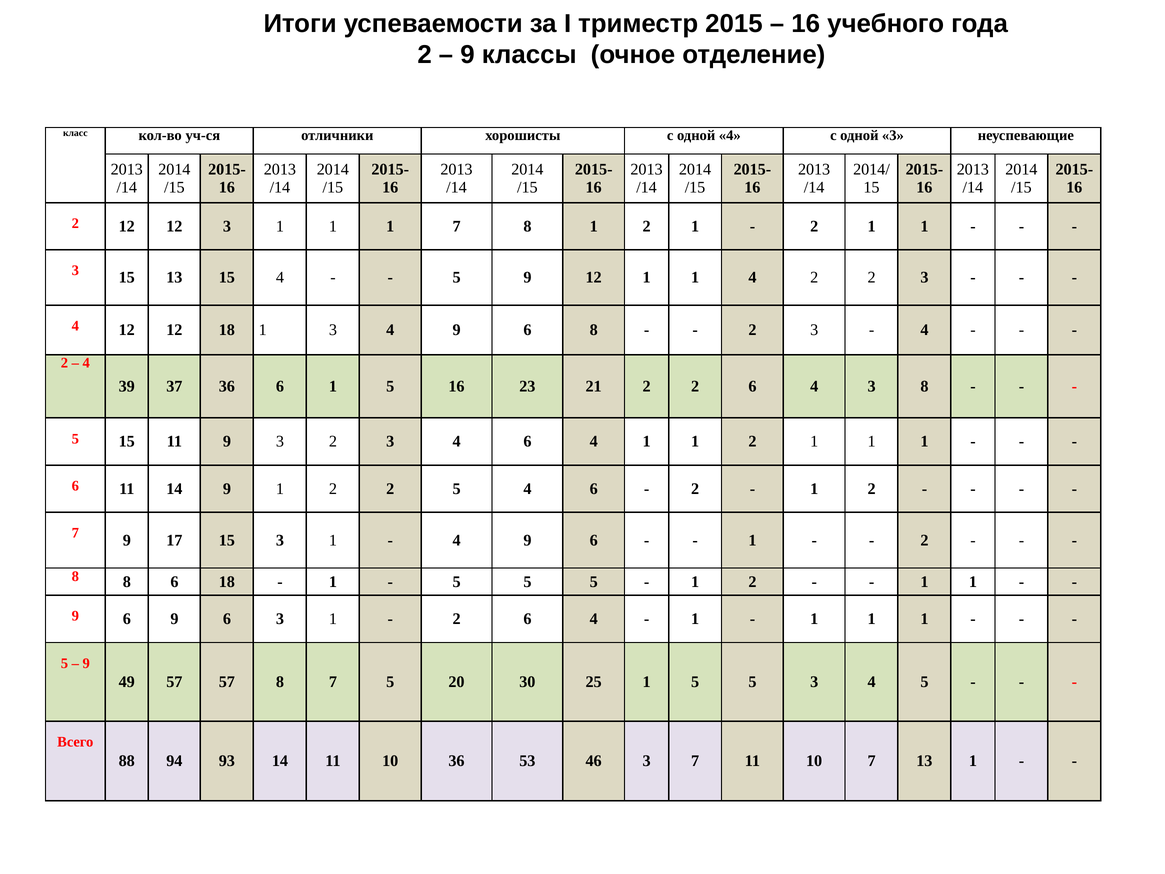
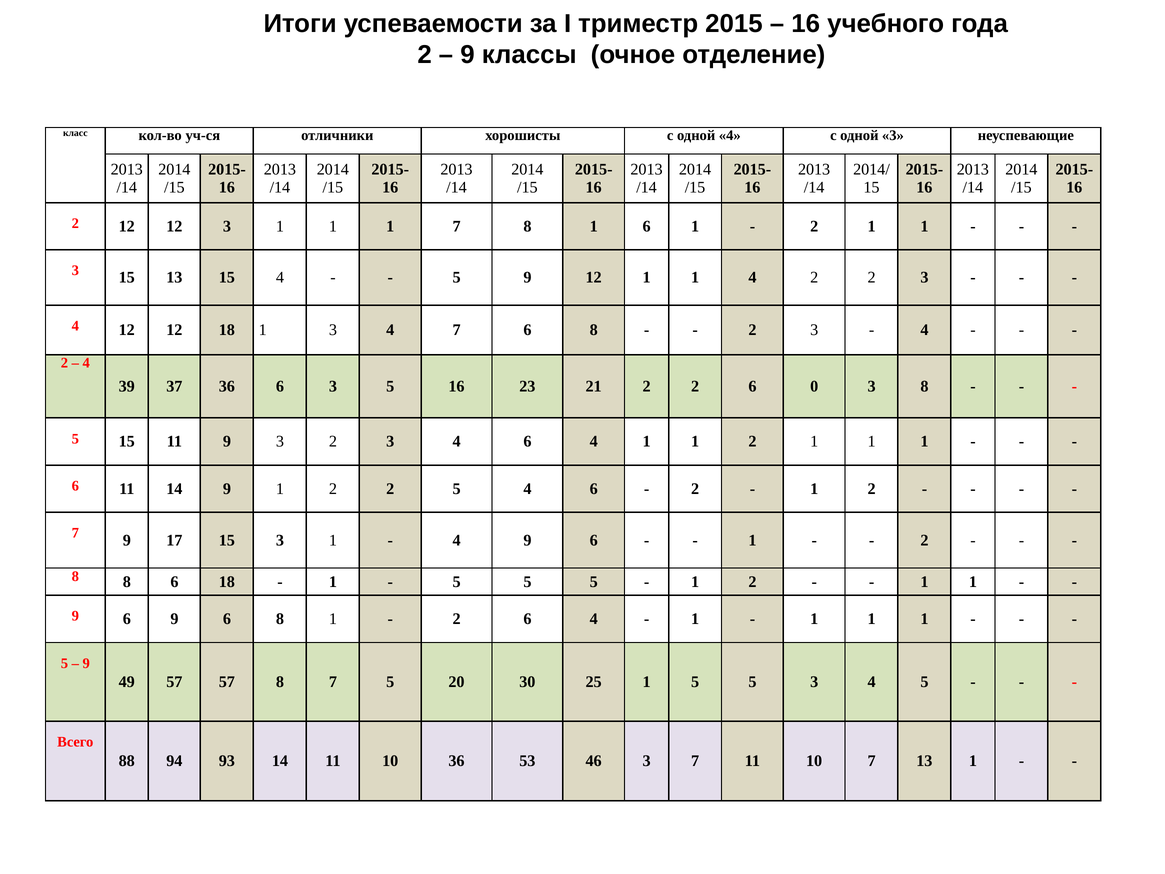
8 1 2: 2 -> 6
3 4 9: 9 -> 7
6 1: 1 -> 3
2 2 6 4: 4 -> 0
9 6 3: 3 -> 8
